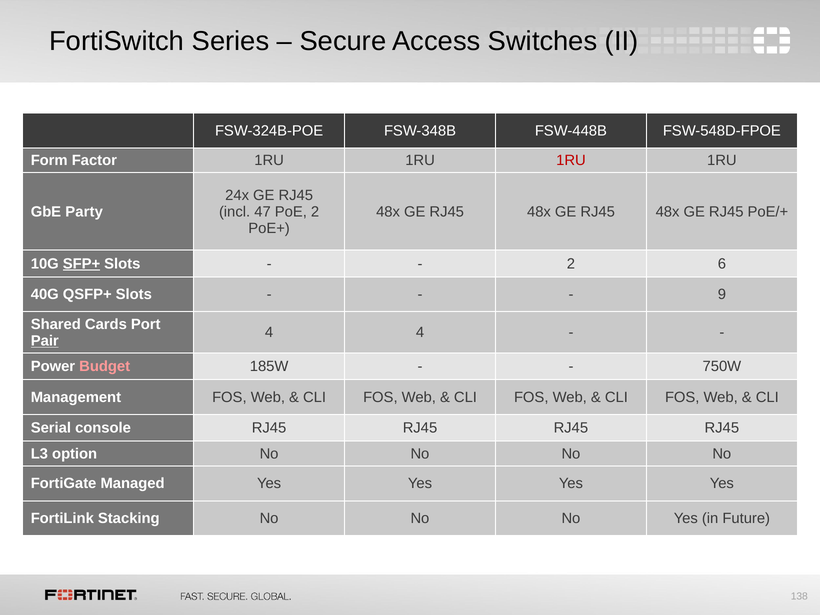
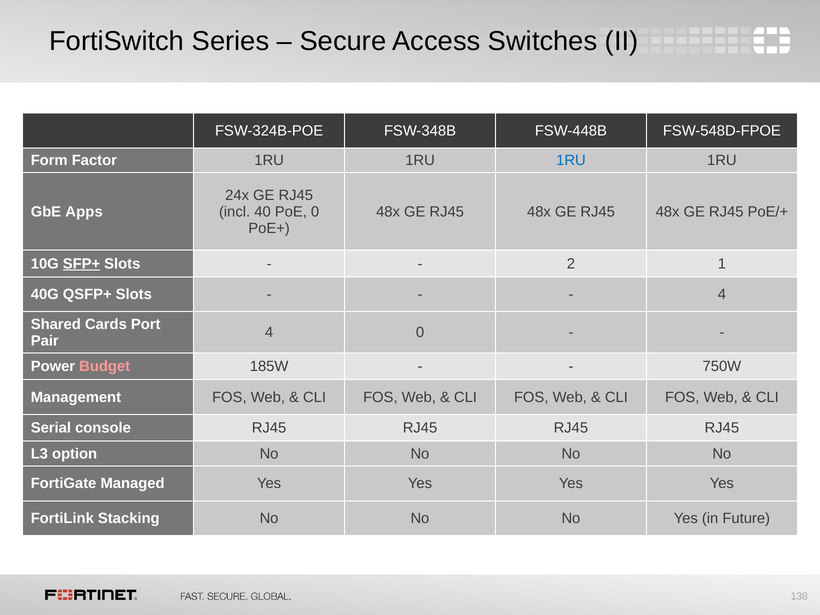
1RU at (571, 161) colour: red -> blue
Party: Party -> Apps
47: 47 -> 40
PoE 2: 2 -> 0
6: 6 -> 1
9 at (722, 295): 9 -> 4
4 4: 4 -> 0
Pair underline: present -> none
